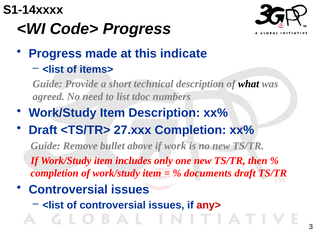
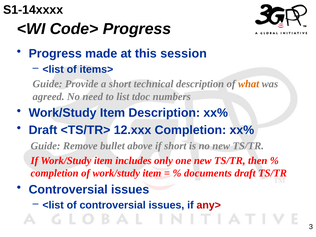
indicate: indicate -> session
what colour: black -> orange
27.xxx: 27.xxx -> 12.xxx
if work: work -> short
